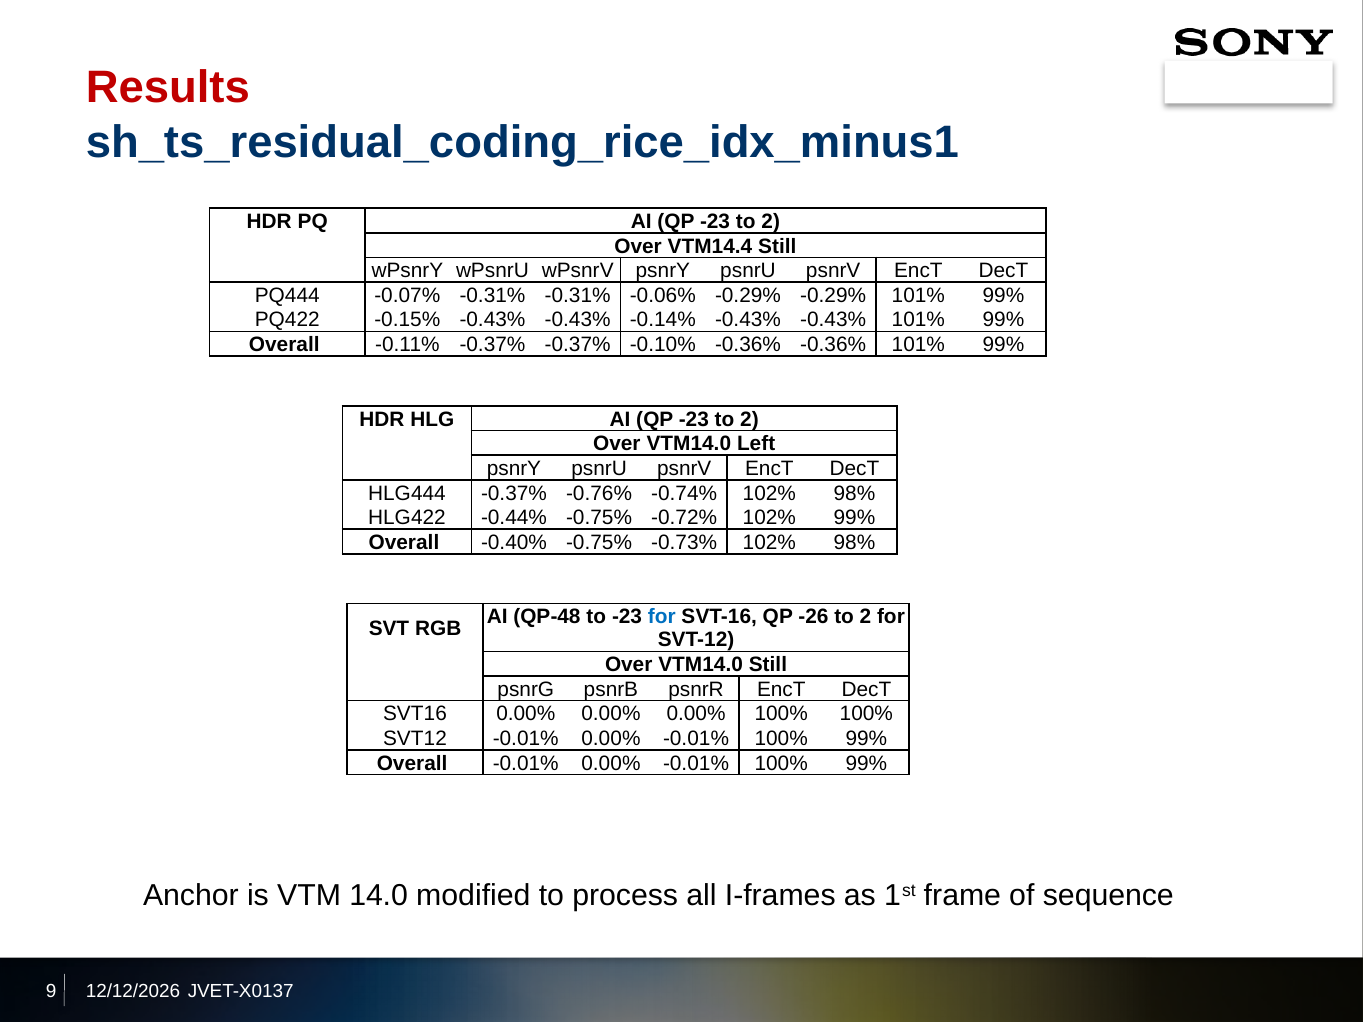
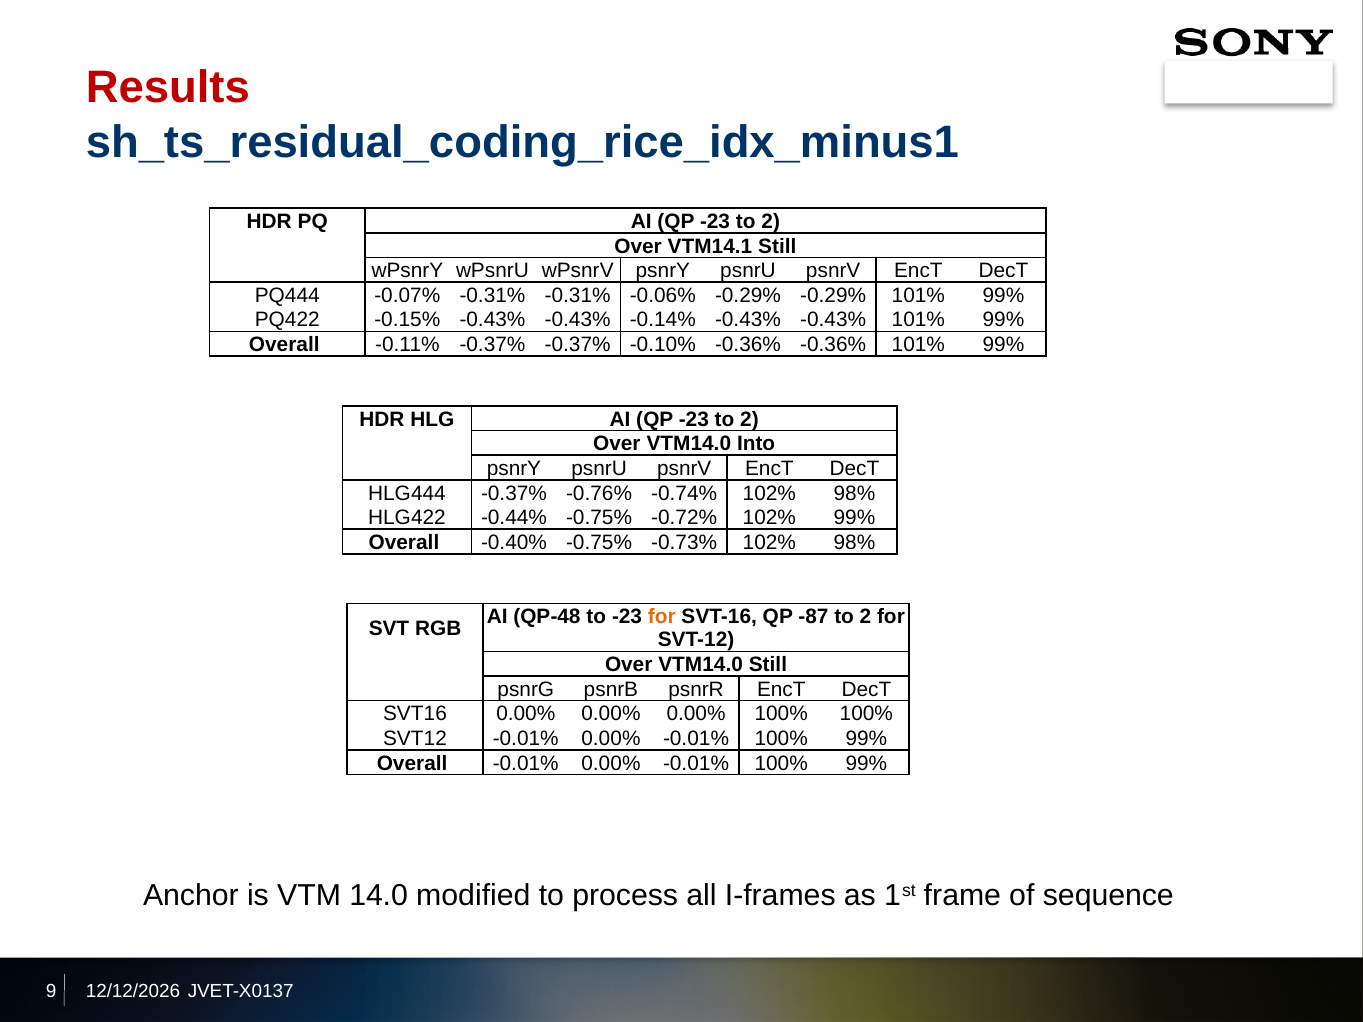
VTM14.4: VTM14.4 -> VTM14.1
Left: Left -> Into
for at (662, 617) colour: blue -> orange
-26: -26 -> -87
